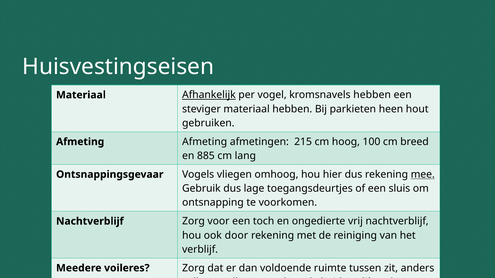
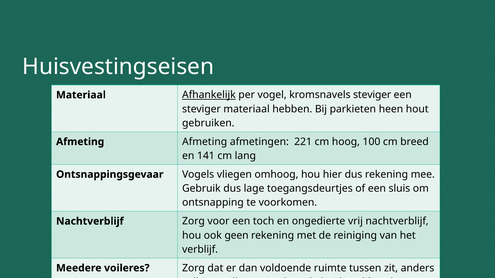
kromsnavels hebben: hebben -> steviger
215: 215 -> 221
885: 885 -> 141
mee underline: present -> none
ook door: door -> geen
